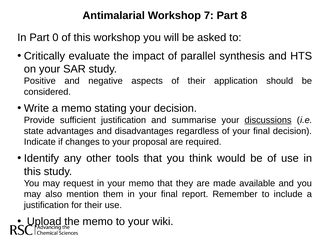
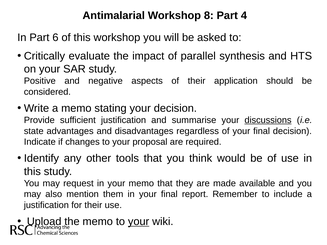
7: 7 -> 8
8: 8 -> 4
0: 0 -> 6
your at (139, 222) underline: none -> present
